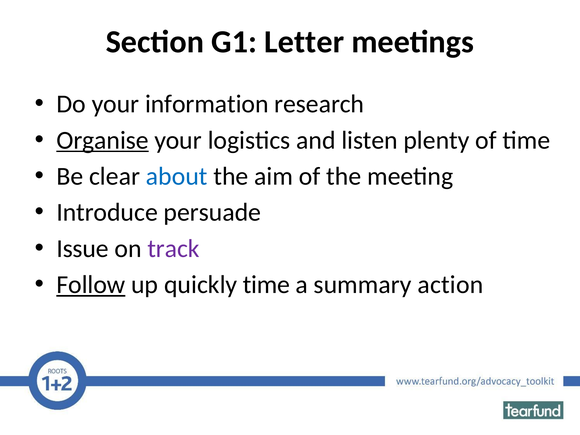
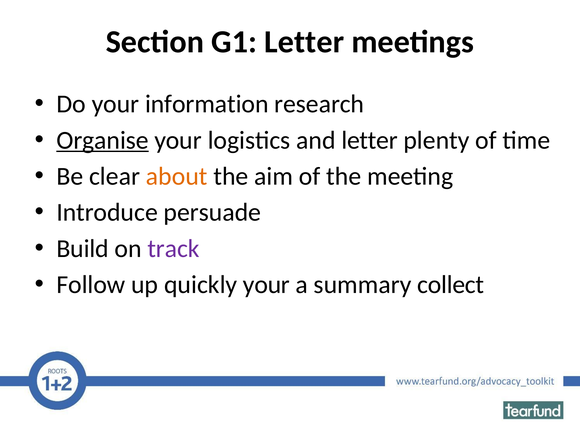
and listen: listen -> letter
about colour: blue -> orange
Issue: Issue -> Build
Follow underline: present -> none
quickly time: time -> your
action: action -> collect
